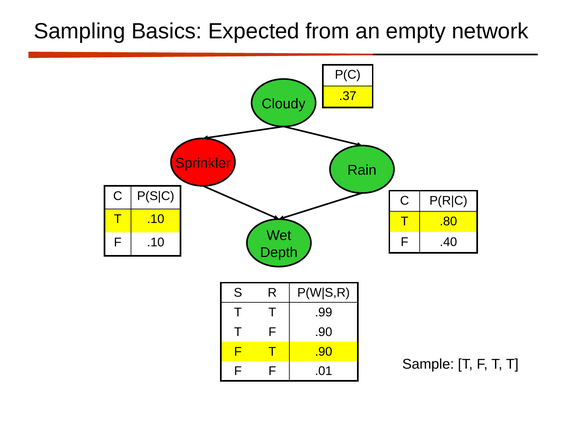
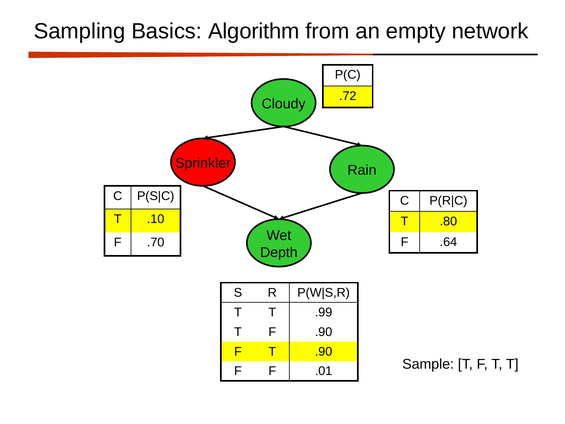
Expected: Expected -> Algorithm
.37: .37 -> .72
.40: .40 -> .64
F .10: .10 -> .70
